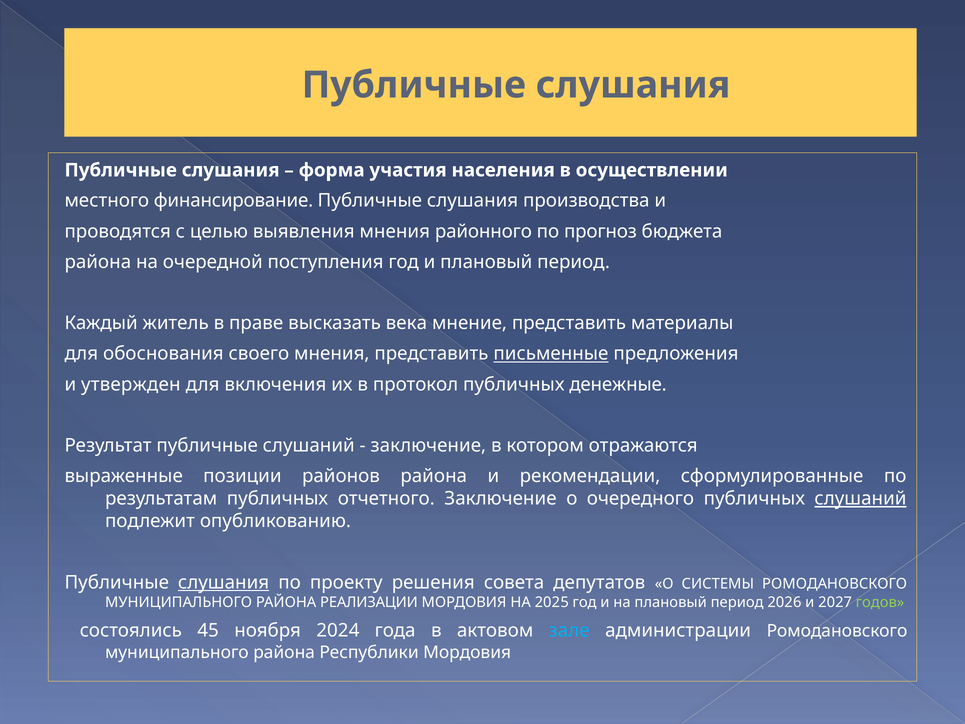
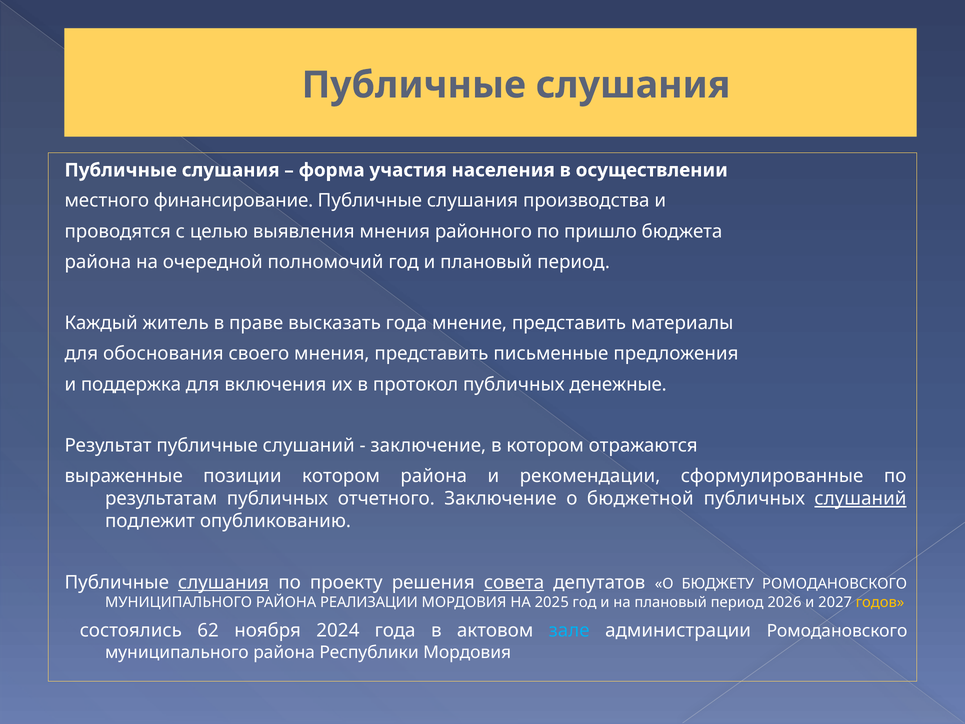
прогноз: прогноз -> пришло
поступления: поступления -> полномочий
высказать века: века -> года
письменные underline: present -> none
утвержден: утвержден -> поддержка
позиции районов: районов -> котором
очередного: очередного -> бюджетной
совета underline: none -> present
СИСТЕМЫ: СИСТЕМЫ -> БЮДЖЕТУ
годов colour: light green -> yellow
45: 45 -> 62
